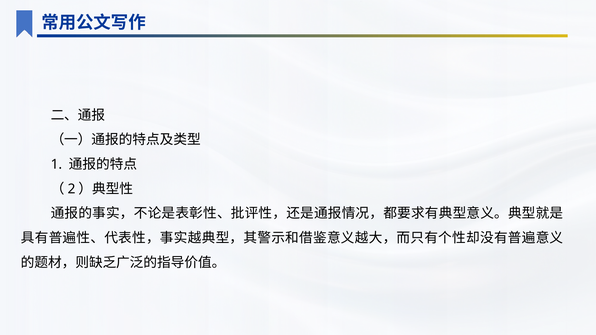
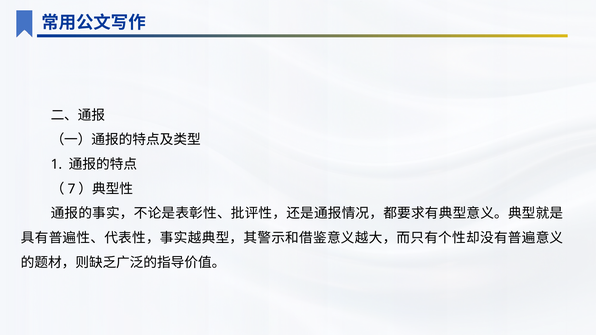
2: 2 -> 7
